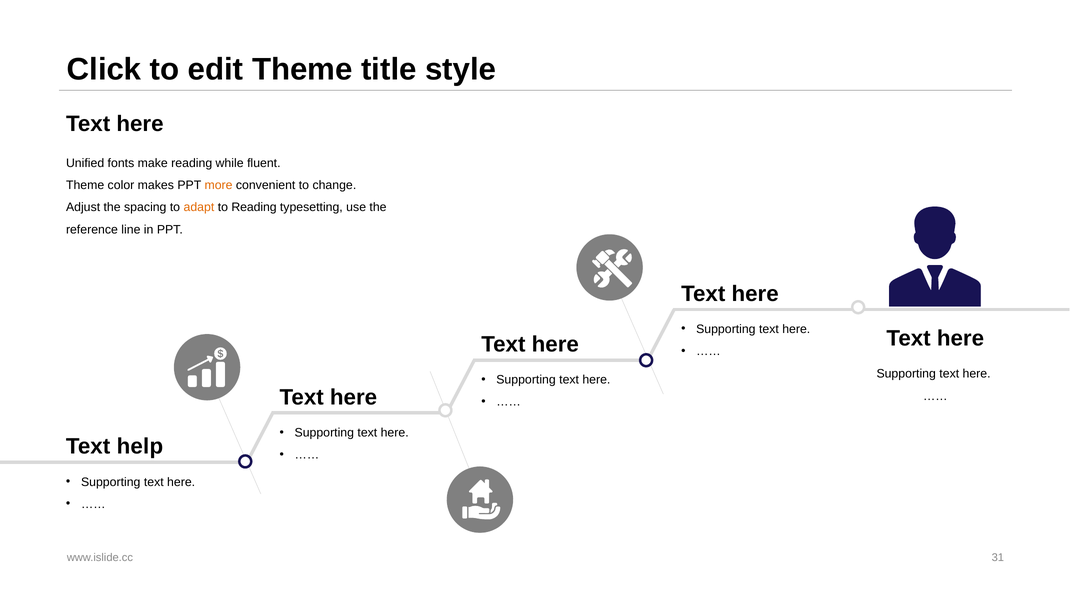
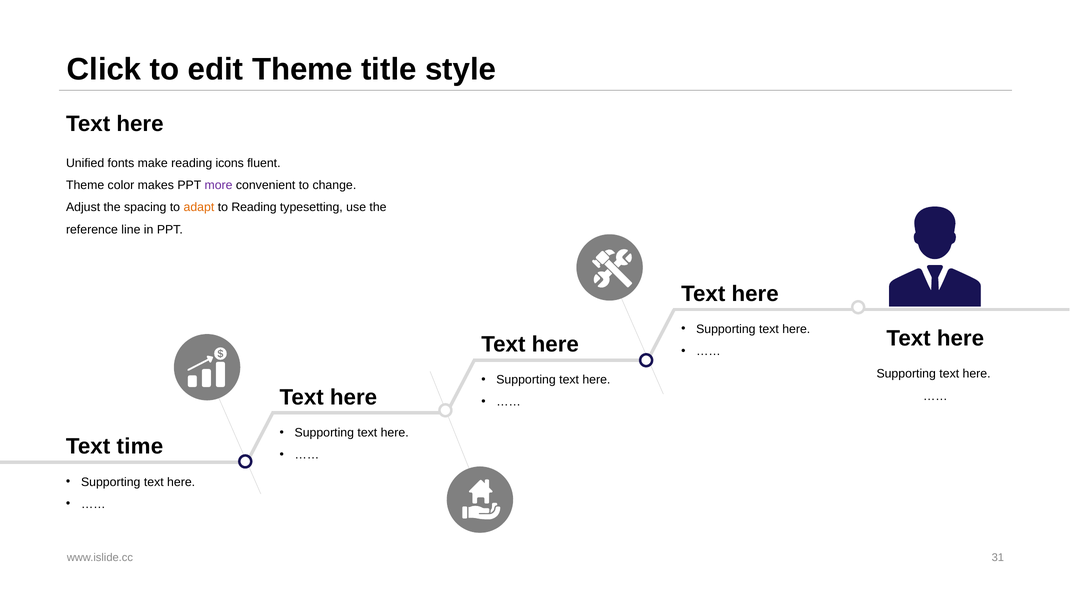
while: while -> icons
more colour: orange -> purple
help: help -> time
